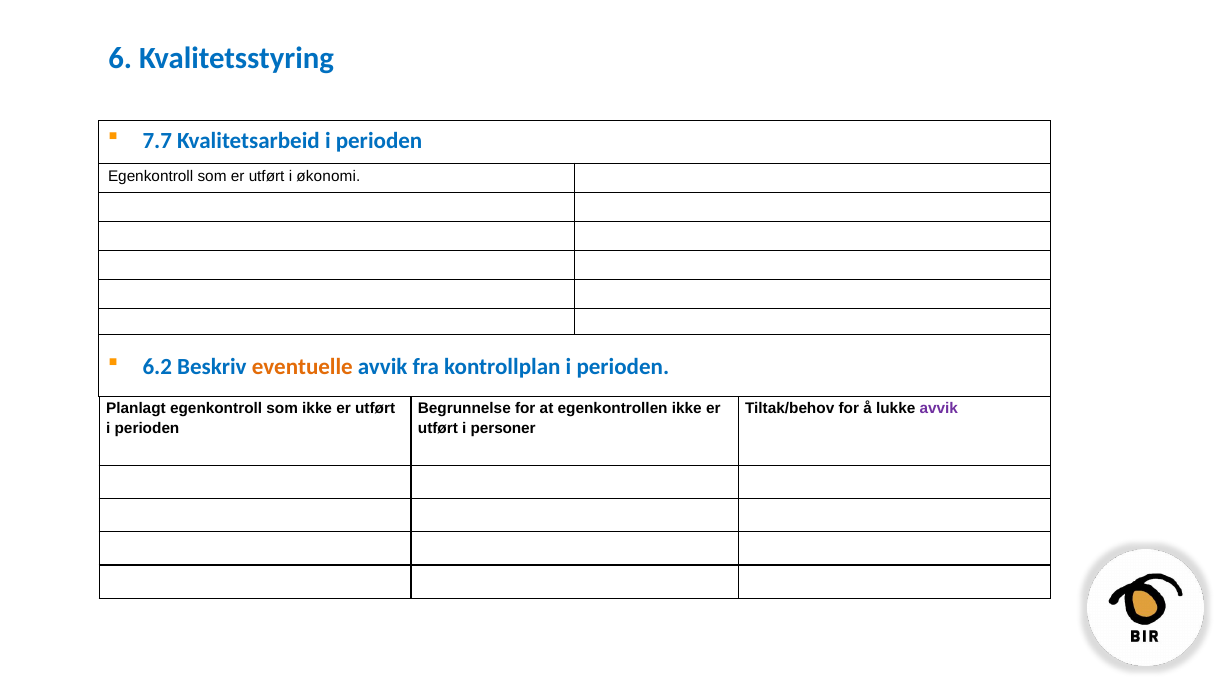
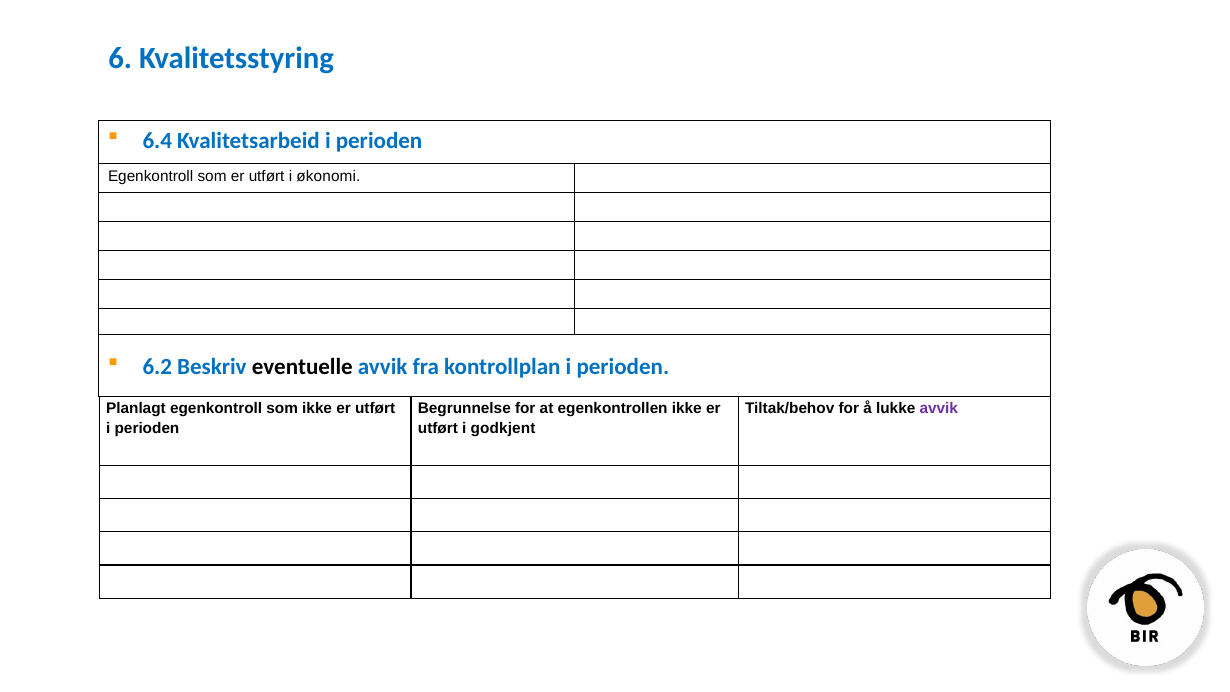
7.7: 7.7 -> 6.4
eventuelle colour: orange -> black
personer: personer -> godkjent
